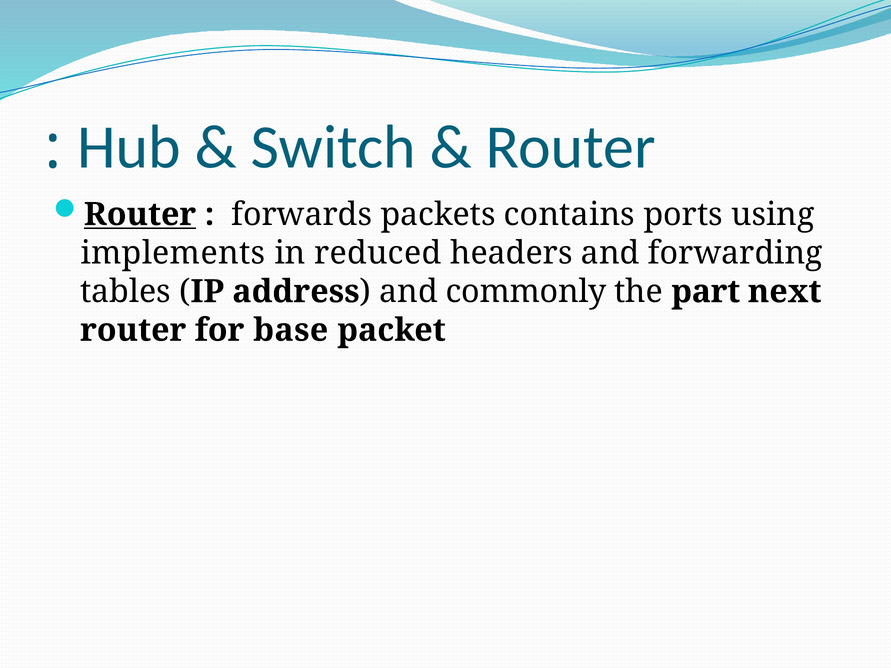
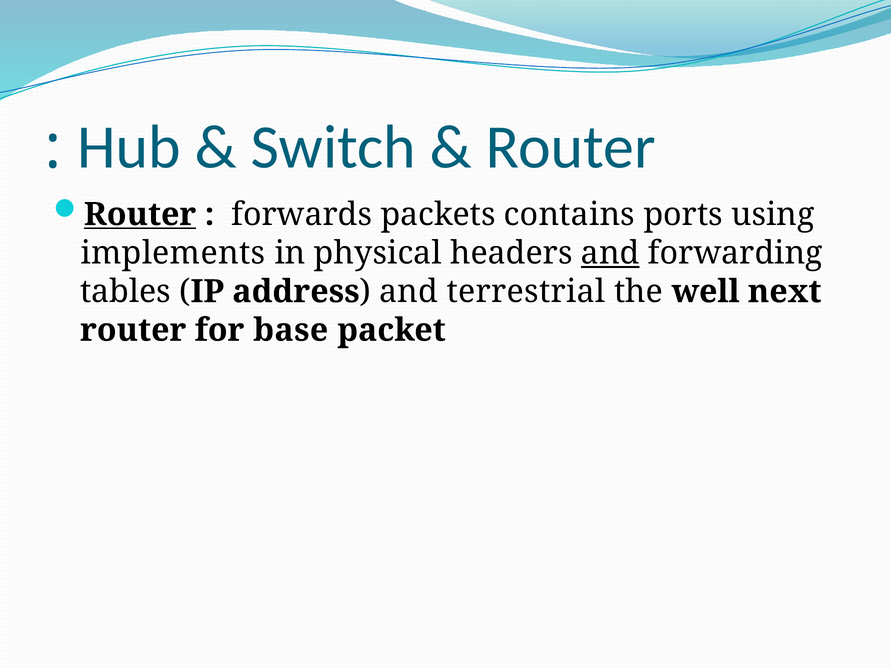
reduced: reduced -> physical
and at (610, 253) underline: none -> present
commonly: commonly -> terrestrial
part: part -> well
